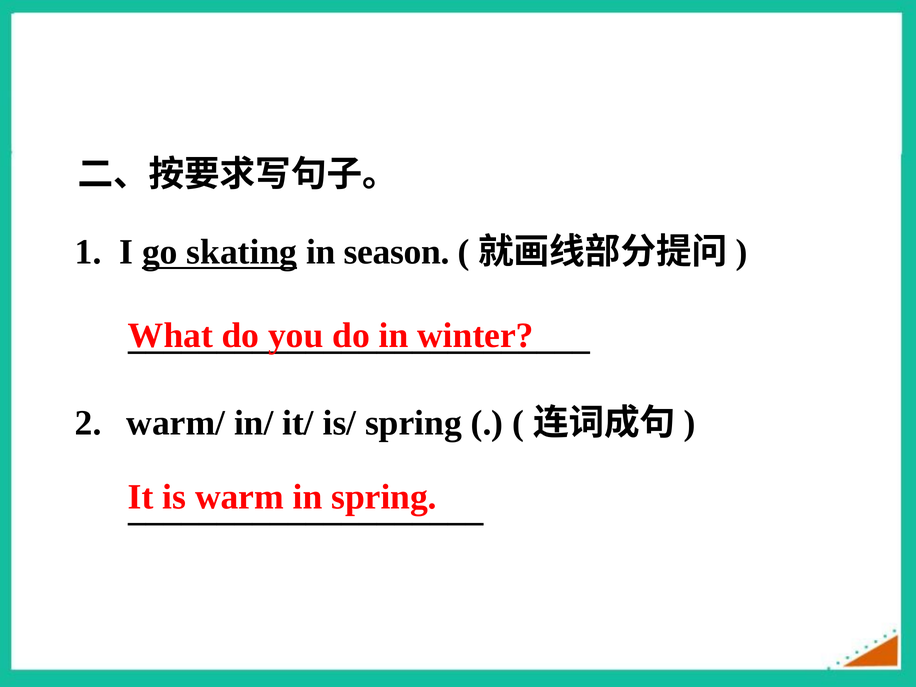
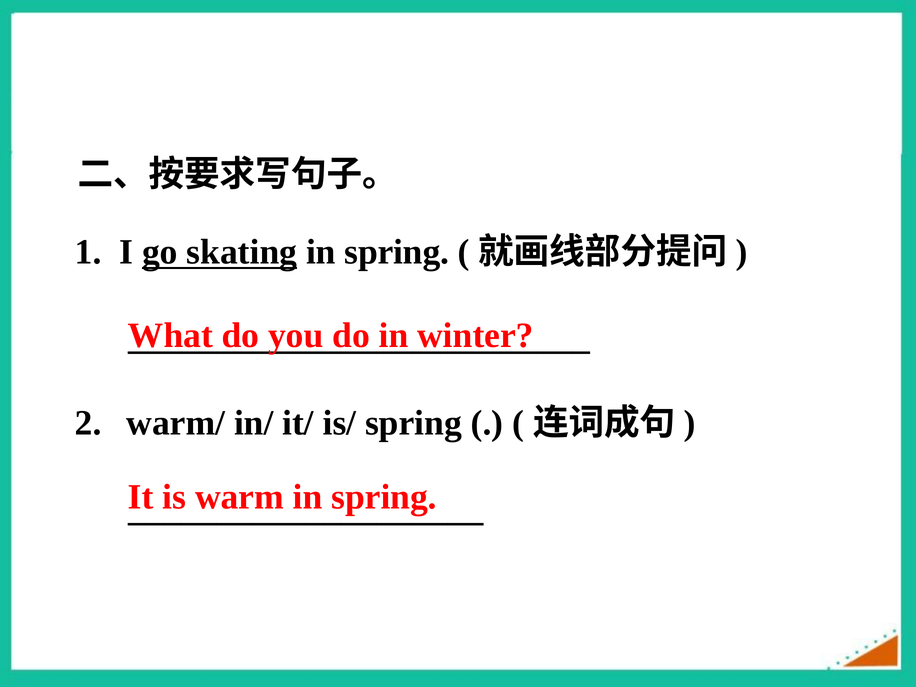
skating in season: season -> spring
